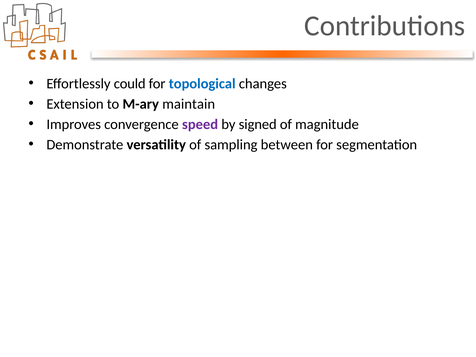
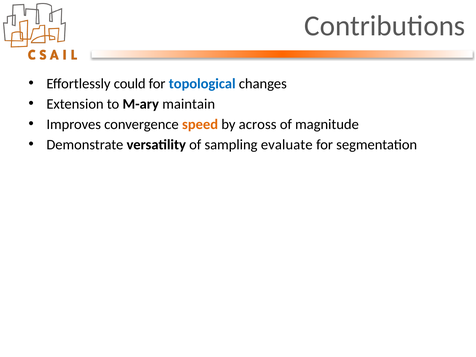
speed colour: purple -> orange
signed: signed -> across
between: between -> evaluate
